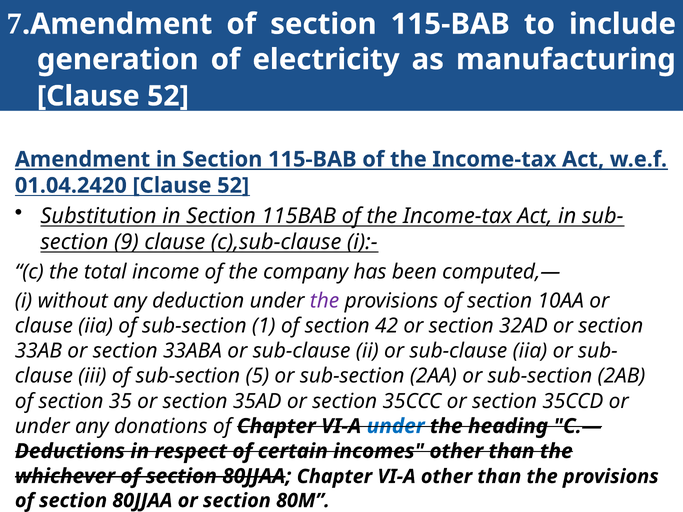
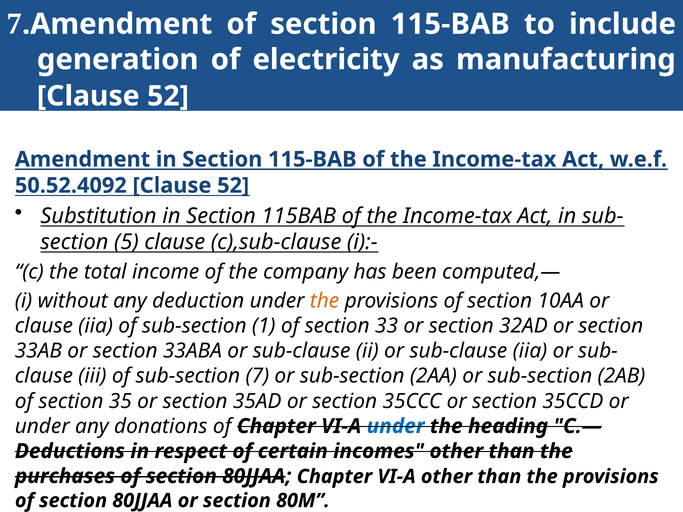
01.04.2420: 01.04.2420 -> 50.52.4092
9: 9 -> 5
the at (325, 301) colour: purple -> orange
42: 42 -> 33
sub-section 5: 5 -> 7
whichever: whichever -> purchases
